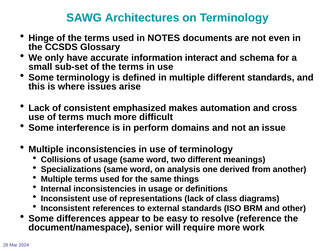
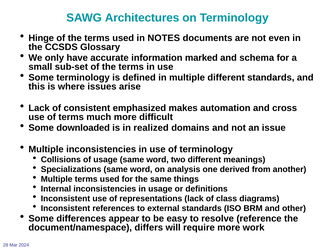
interact: interact -> marked
interference: interference -> downloaded
perform: perform -> realized
senior: senior -> differs
